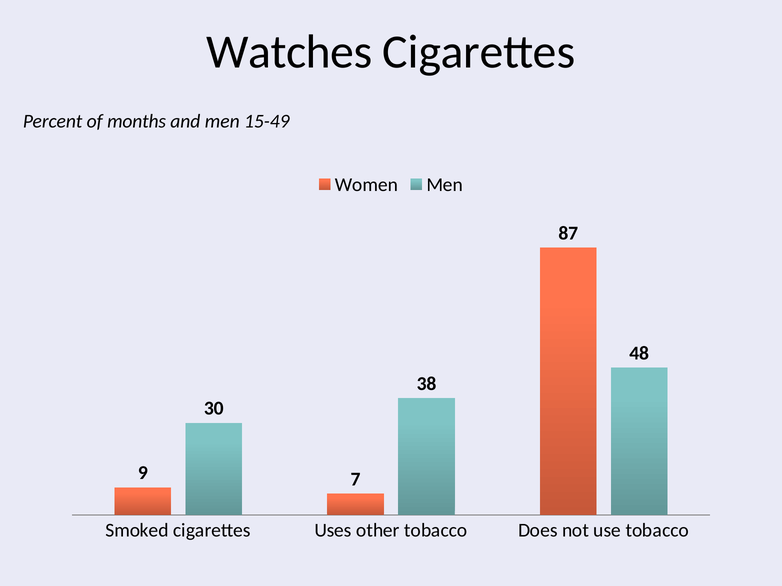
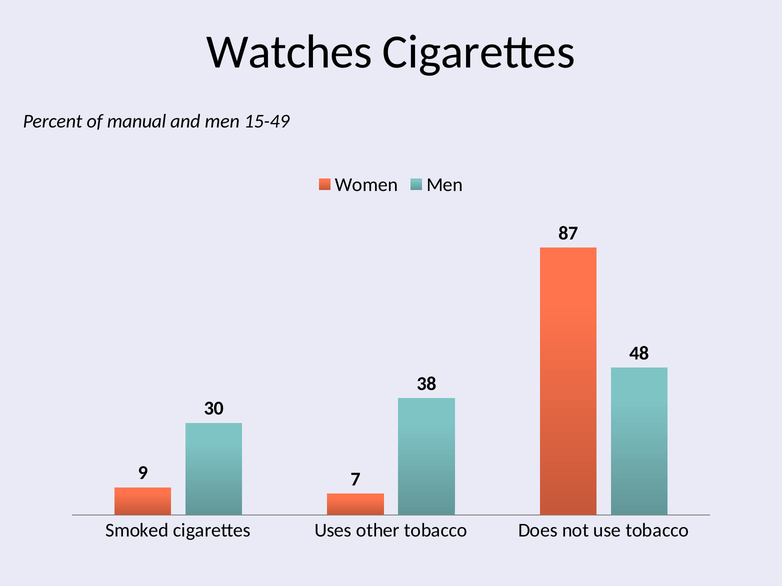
months: months -> manual
